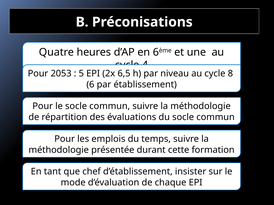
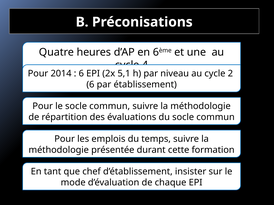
2053: 2053 -> 2014
5 at (81, 74): 5 -> 6
6,5: 6,5 -> 5,1
8: 8 -> 2
